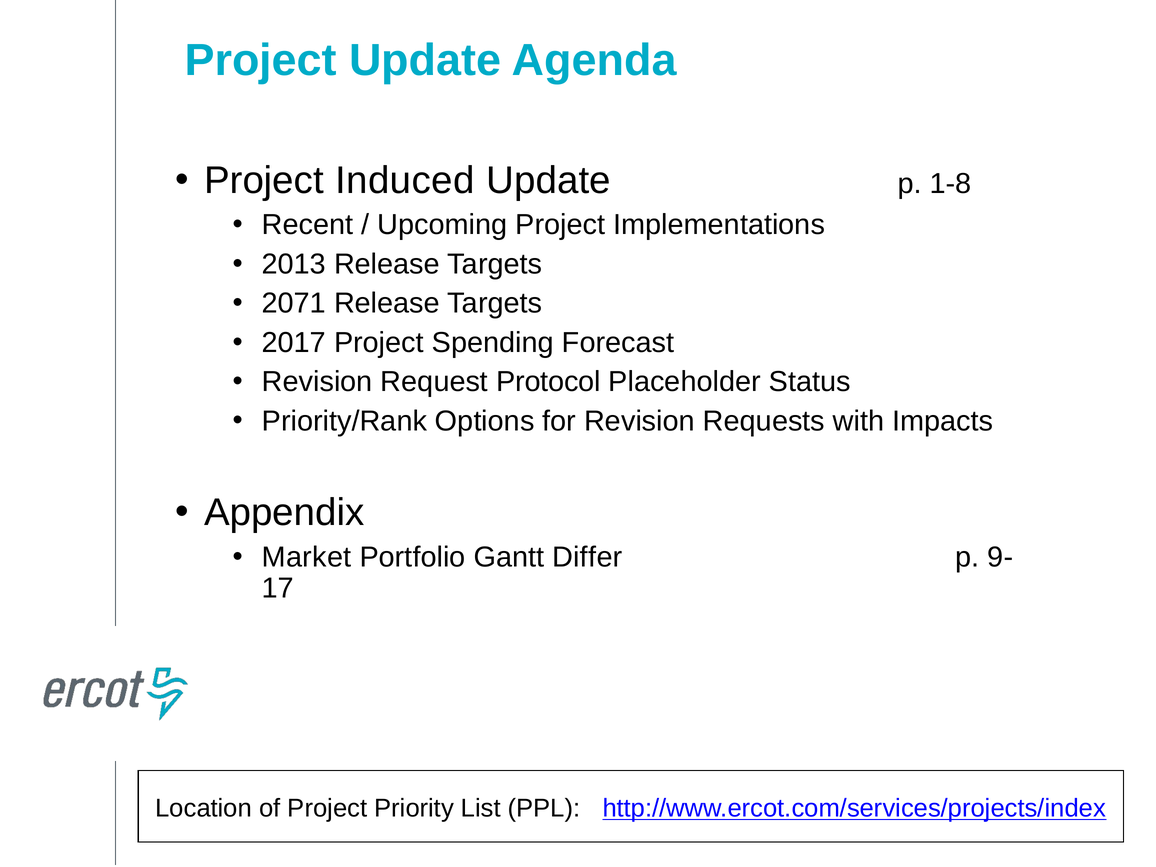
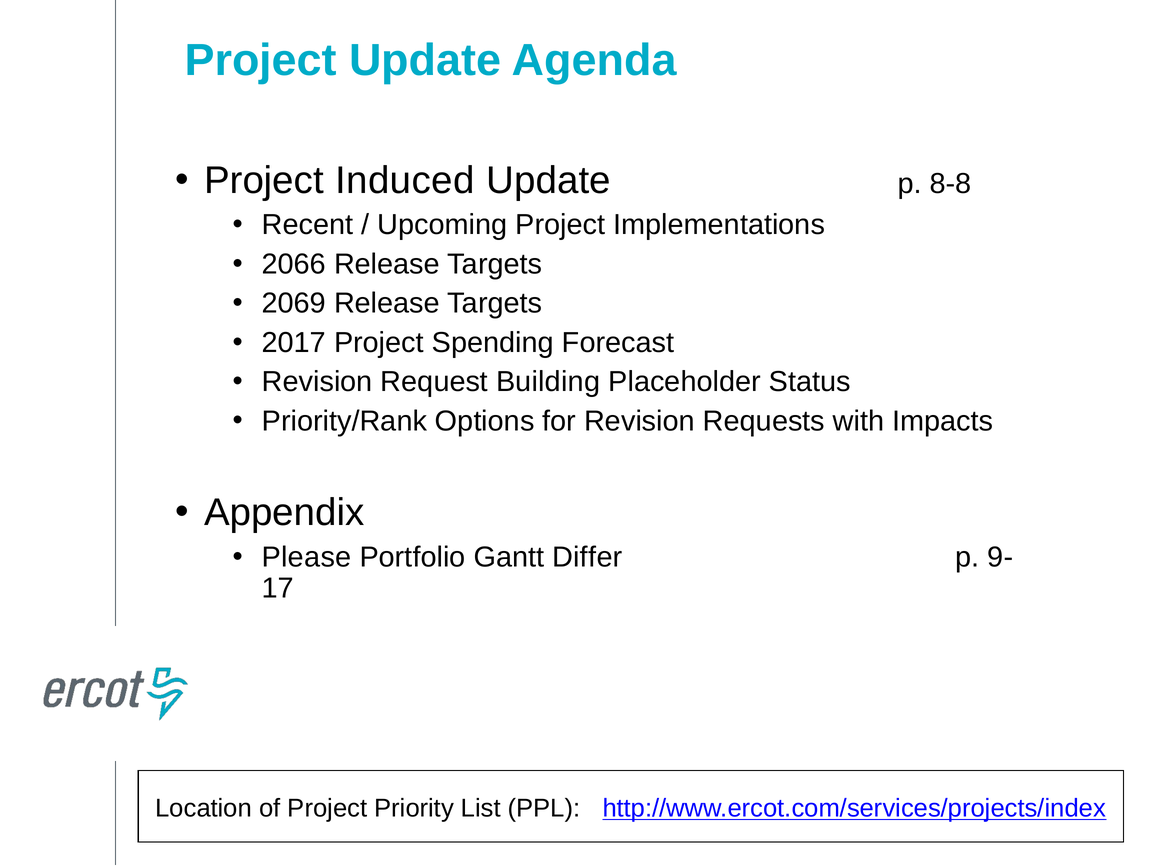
1-8: 1-8 -> 8-8
2013: 2013 -> 2066
2071: 2071 -> 2069
Protocol: Protocol -> Building
Market: Market -> Please
